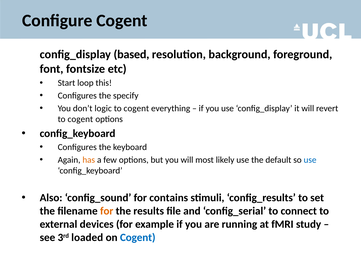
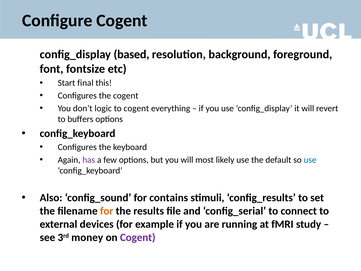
loop: loop -> final
the specify: specify -> cogent
cogent at (80, 119): cogent -> buffers
has colour: orange -> purple
loaded: loaded -> money
Cogent at (138, 237) colour: blue -> purple
